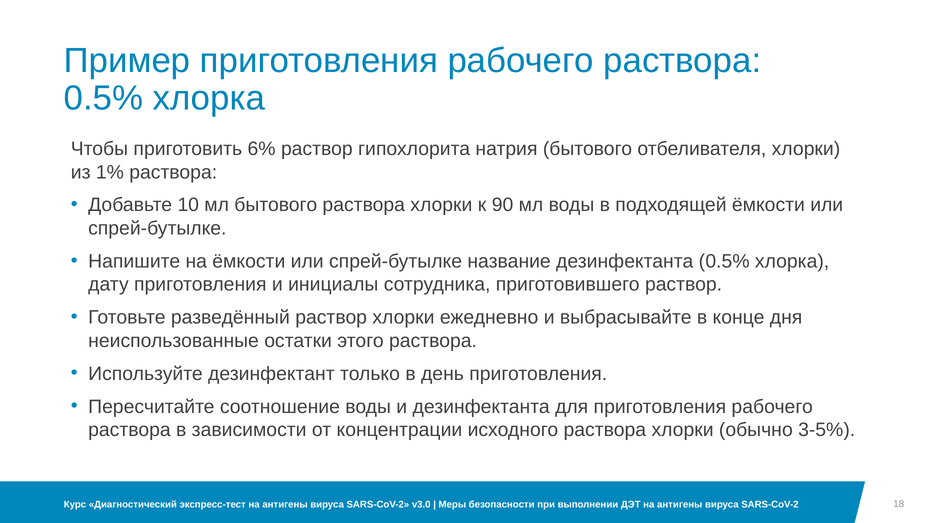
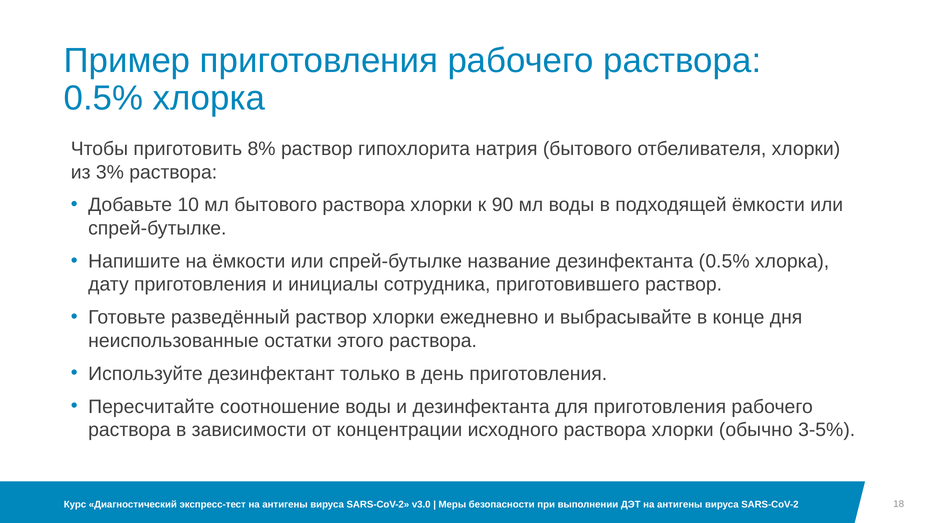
6%: 6% -> 8%
1%: 1% -> 3%
